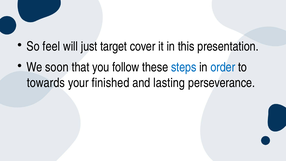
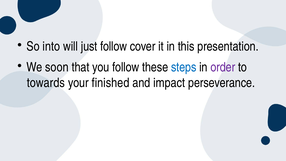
feel: feel -> into
just target: target -> follow
order colour: blue -> purple
lasting: lasting -> impact
